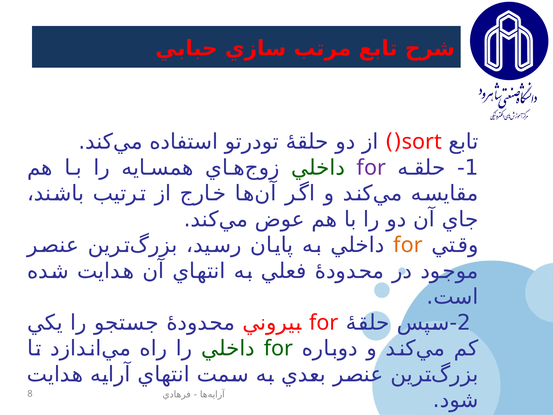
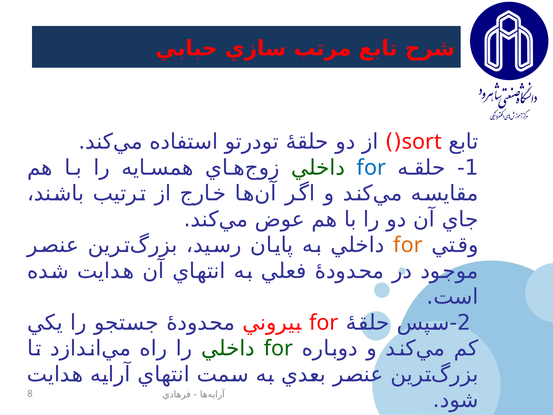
for at (371, 168) colour: purple -> blue
